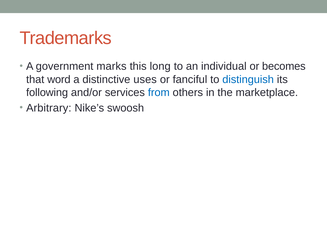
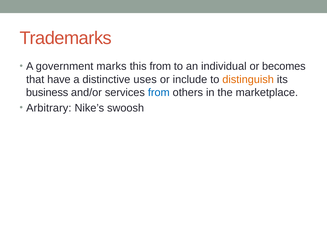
this long: long -> from
word: word -> have
fanciful: fanciful -> include
distinguish colour: blue -> orange
following: following -> business
